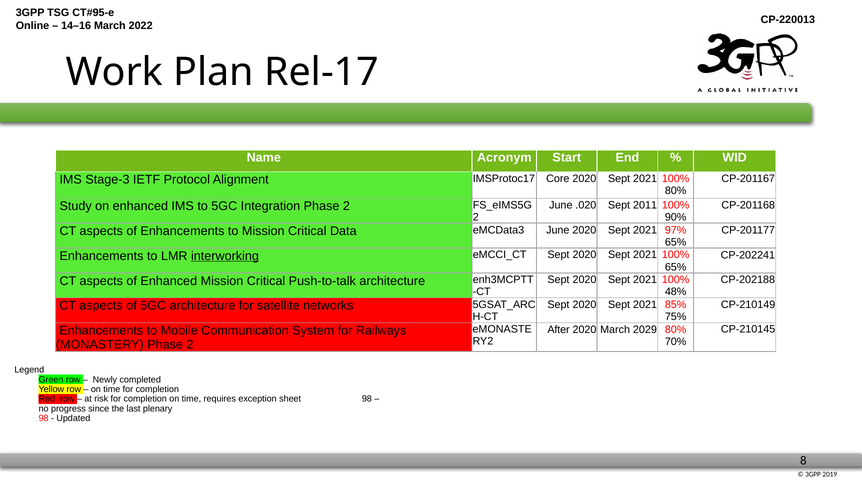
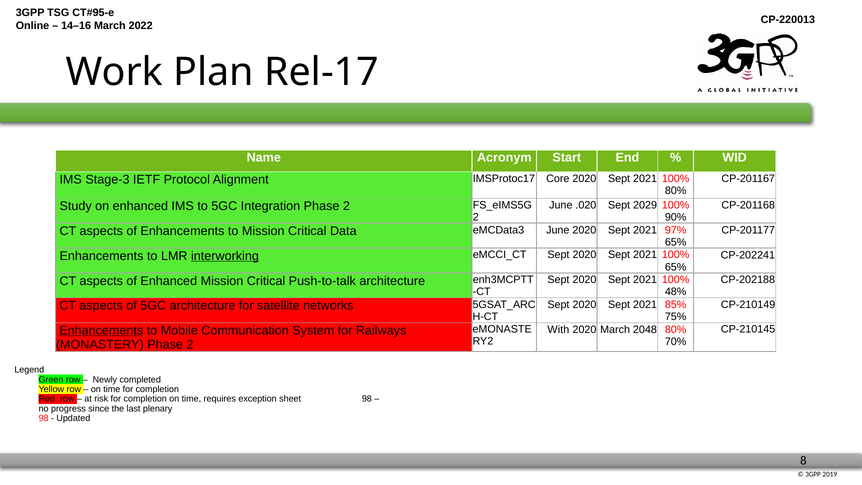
2011: 2011 -> 2029
Enhancements at (101, 330) underline: none -> present
After: After -> With
2029: 2029 -> 2048
